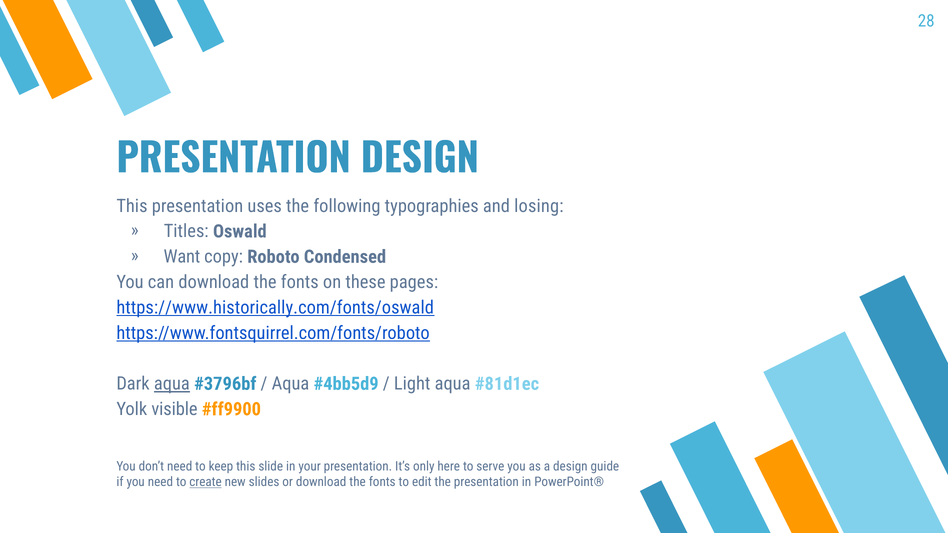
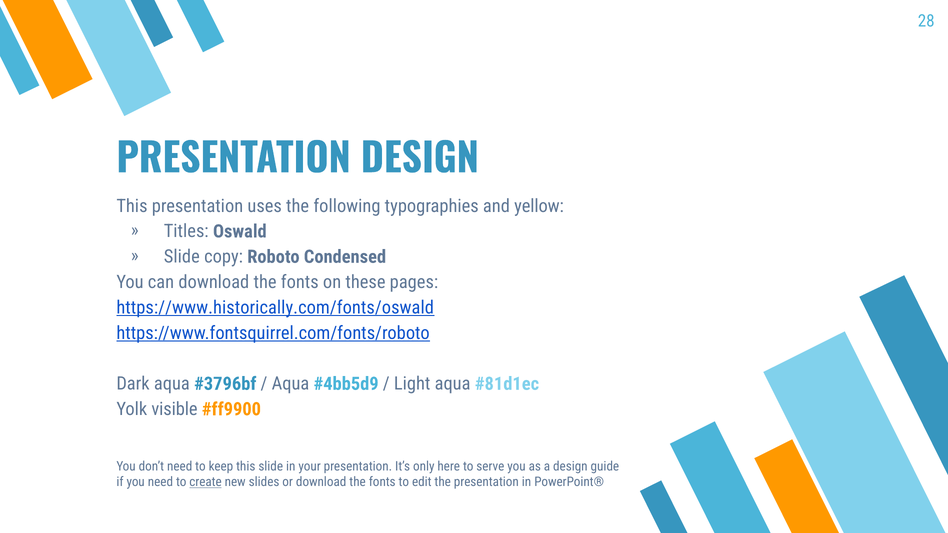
losing: losing -> yellow
Want at (182, 257): Want -> Slide
aqua at (172, 384) underline: present -> none
